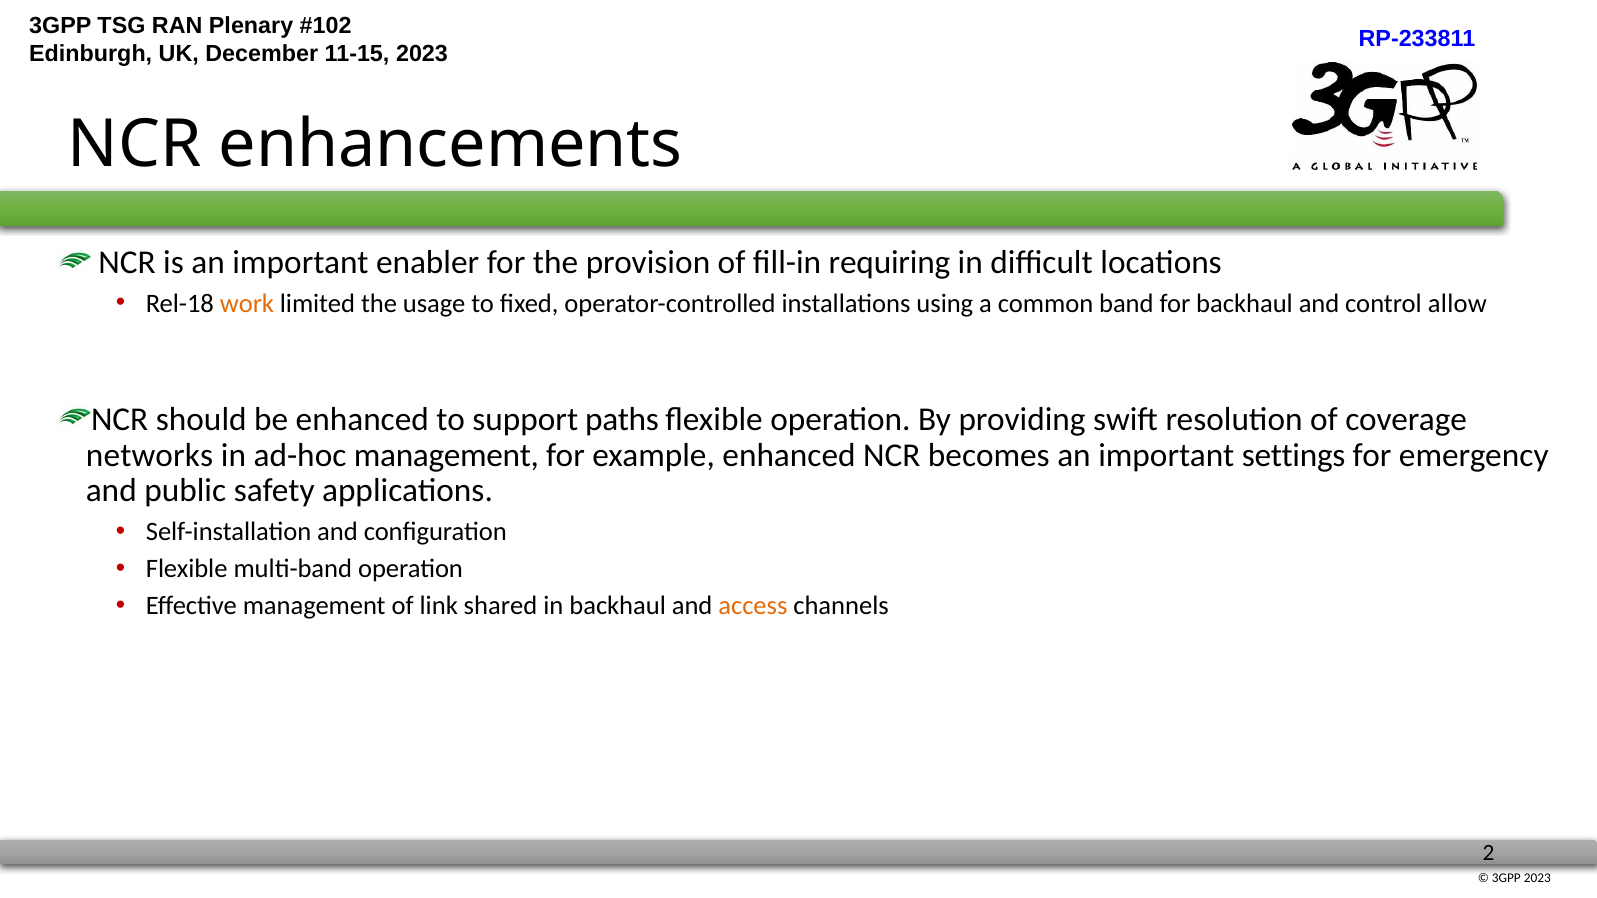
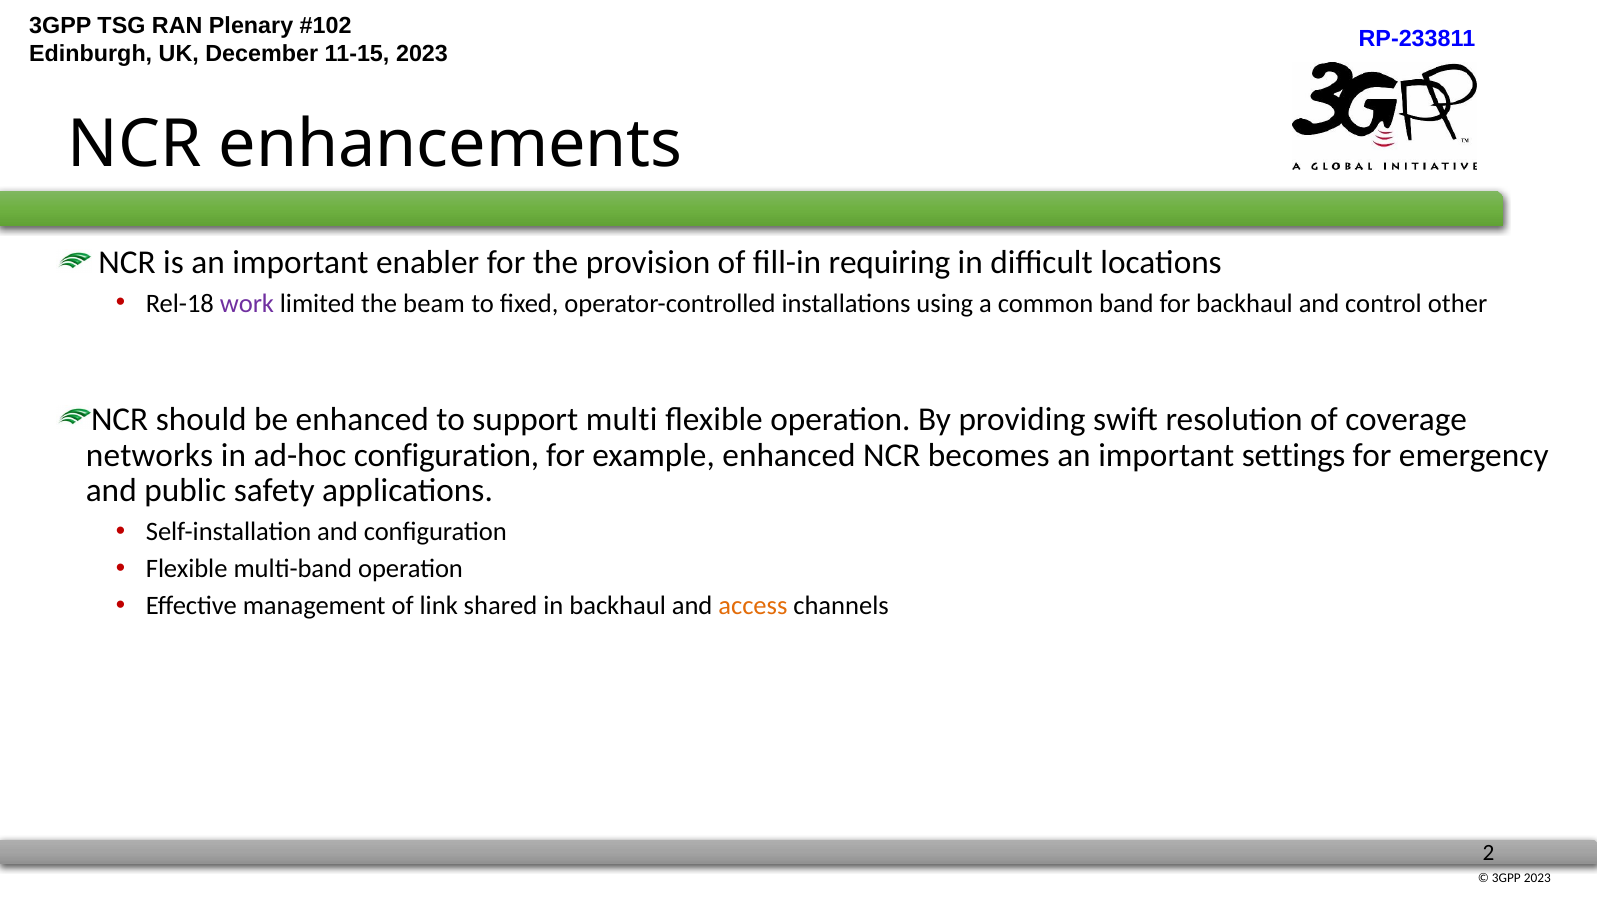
work colour: orange -> purple
usage: usage -> beam
allow: allow -> other
paths: paths -> multi
ad-hoc management: management -> configuration
